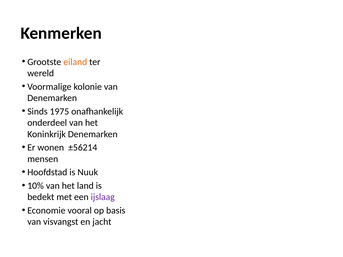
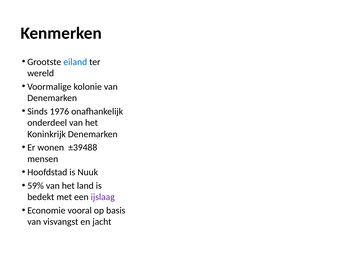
eiland colour: orange -> blue
1975: 1975 -> 1976
±56214: ±56214 -> ±39488
10%: 10% -> 59%
